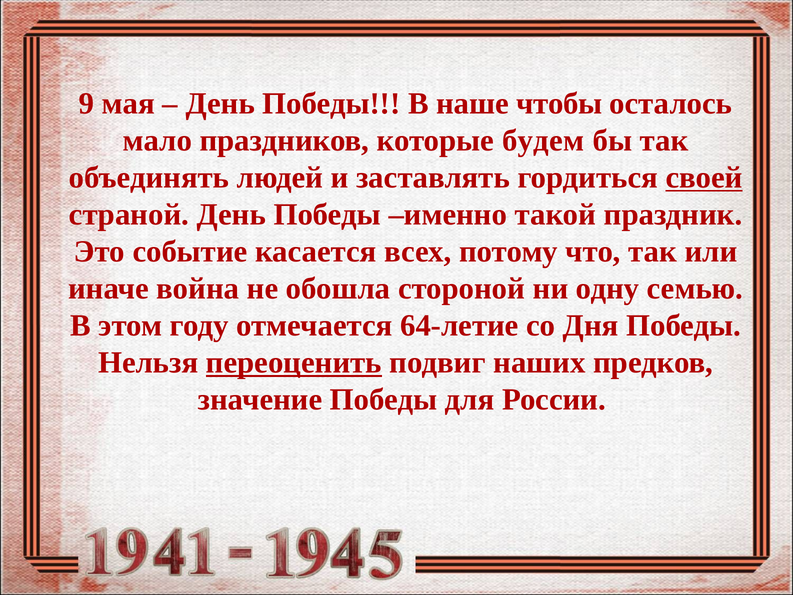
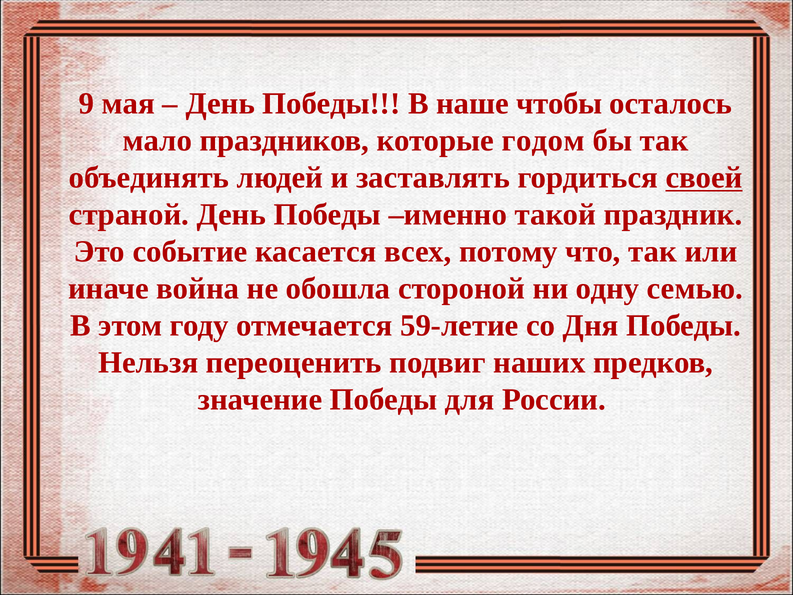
будем: будем -> годом
64-летие: 64-летие -> 59-летие
переоценить underline: present -> none
